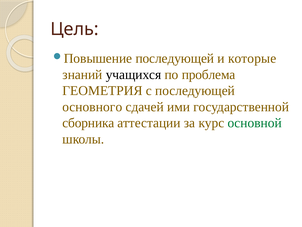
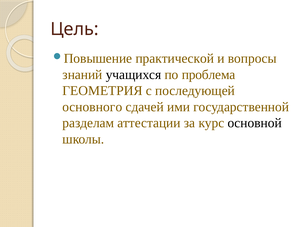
последующей at (175, 58): последующей -> практической
которые: которые -> вопросы
сборника: сборника -> разделам
основной colour: green -> black
